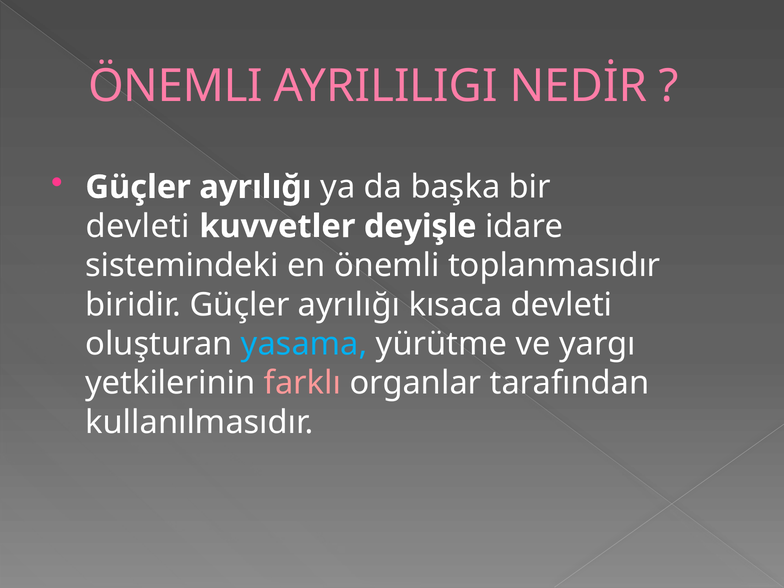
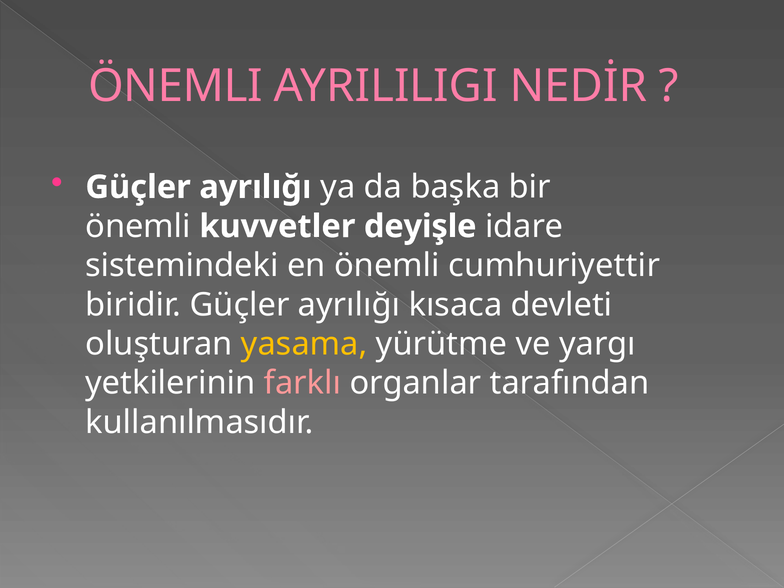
devleti at (138, 226): devleti -> önemli
toplanmasıdır: toplanmasıdır -> cumhuriyettir
yasama colour: light blue -> yellow
